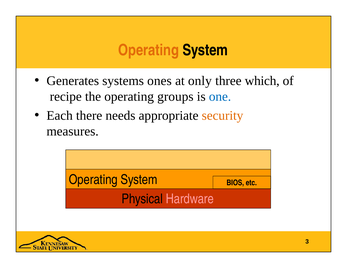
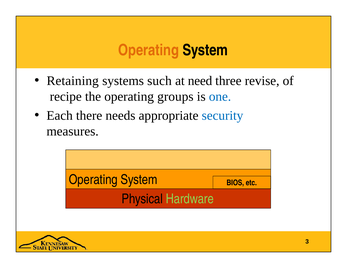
Generates: Generates -> Retaining
ones: ones -> such
only: only -> need
which: which -> revise
security colour: orange -> blue
Hardware colour: pink -> light green
